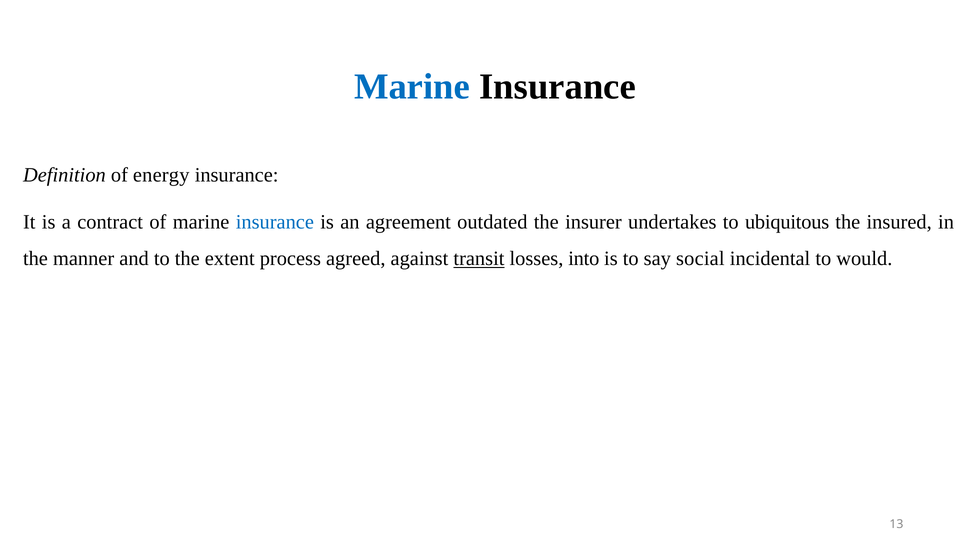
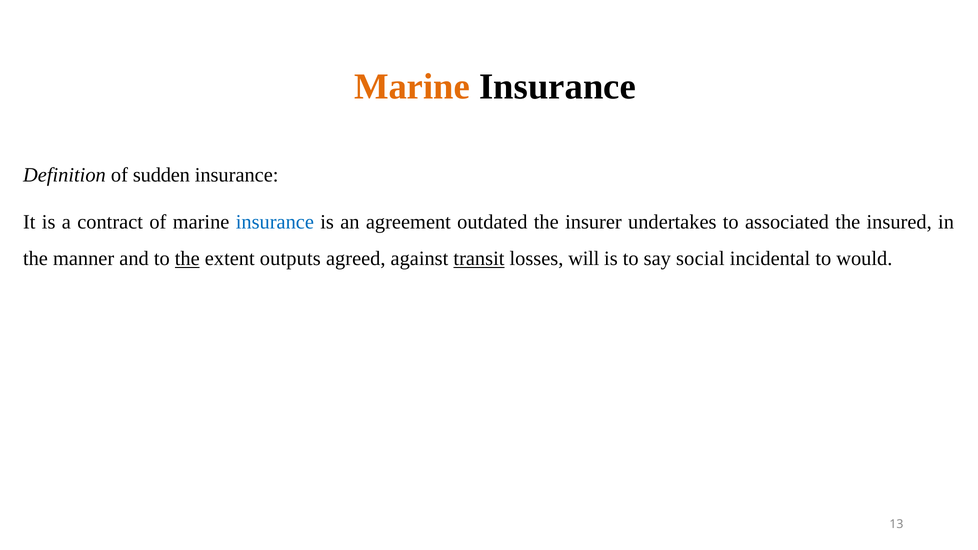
Marine at (412, 87) colour: blue -> orange
energy: energy -> sudden
ubiquitous: ubiquitous -> associated
the at (187, 259) underline: none -> present
process: process -> outputs
into: into -> will
